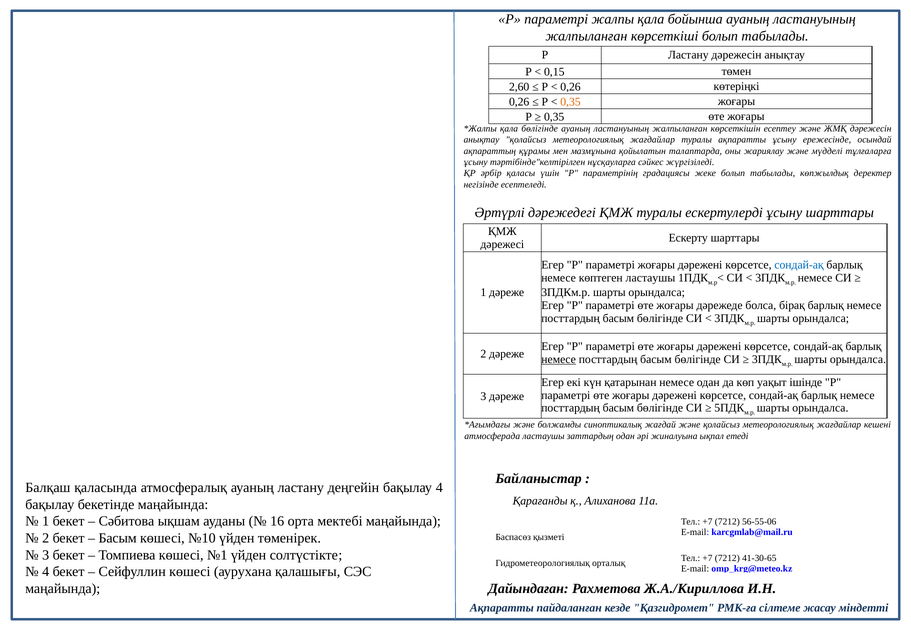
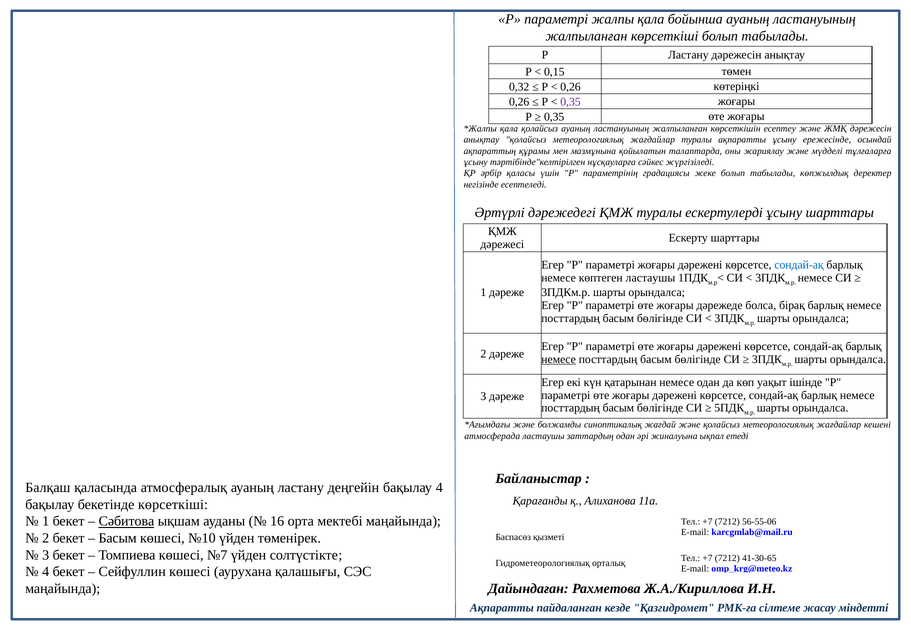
2,60: 2,60 -> 0,32
0,35 at (570, 102) colour: orange -> purple
қала бөлігінде: бөлігінде -> қолайсыз
бекетінде маңайында: маңайында -> көрсеткіші
Сәбитова underline: none -> present
№1: №1 -> №7
